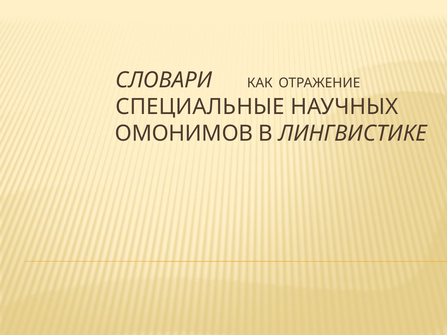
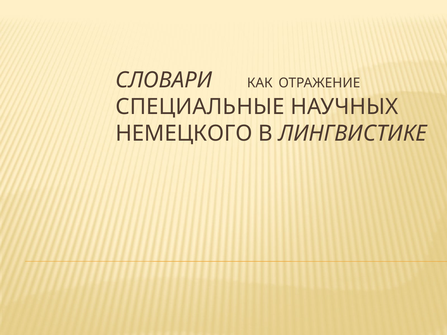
ОМОНИМОВ: ОМОНИМОВ -> НЕМЕЦКОГО
